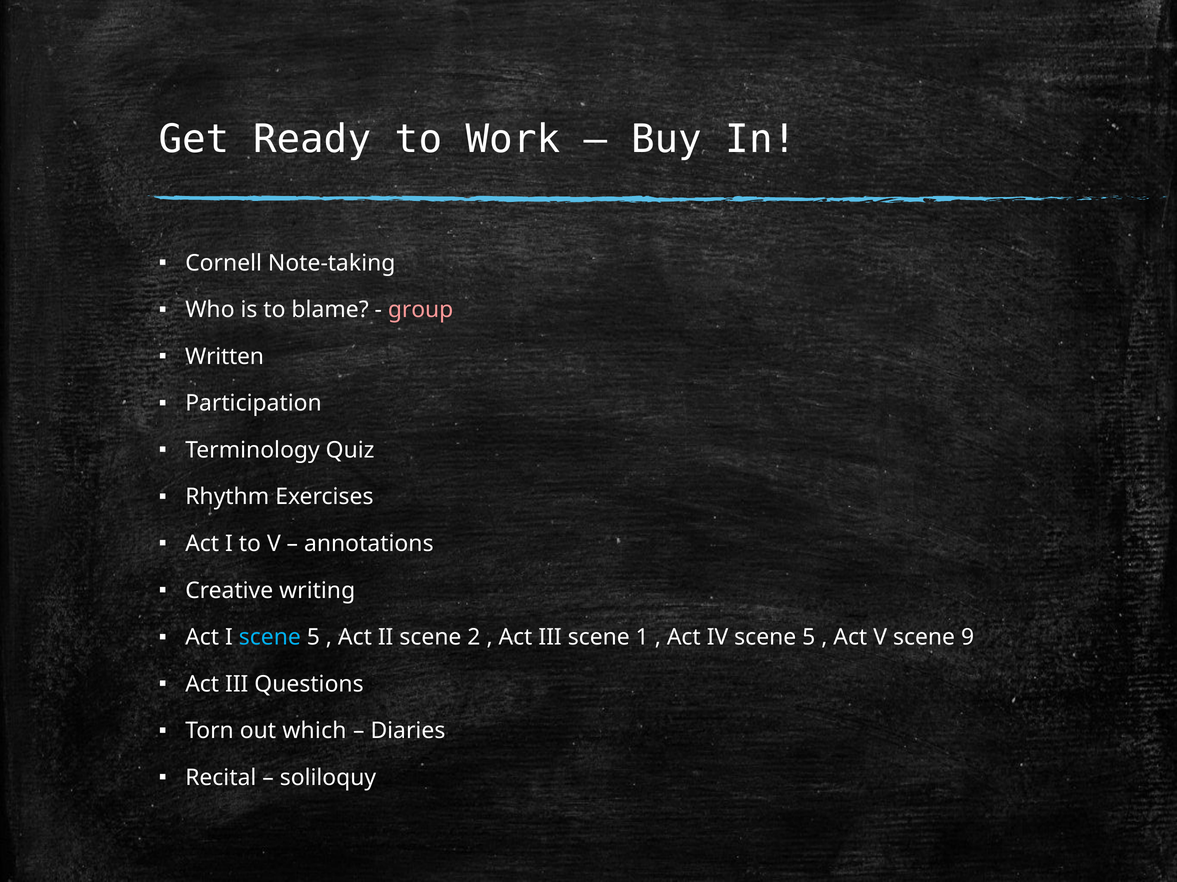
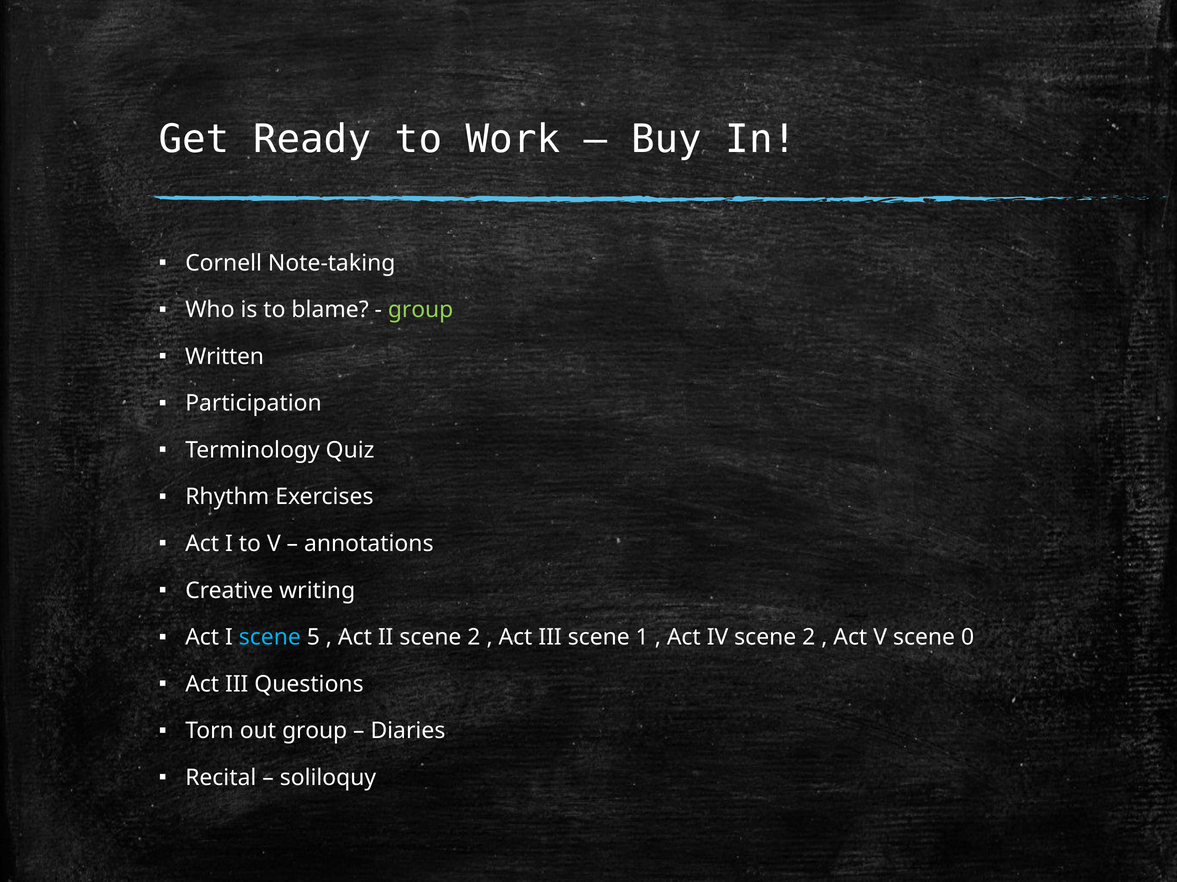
group at (421, 310) colour: pink -> light green
IV scene 5: 5 -> 2
9: 9 -> 0
out which: which -> group
